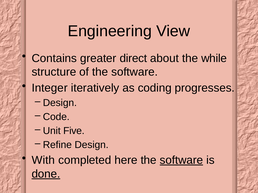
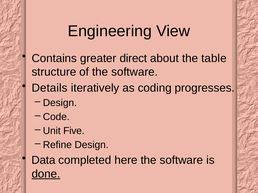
while: while -> table
Integer: Integer -> Details
With: With -> Data
software at (181, 161) underline: present -> none
